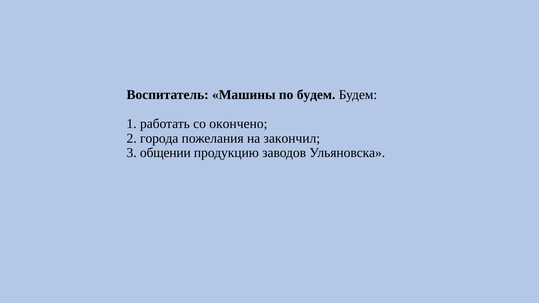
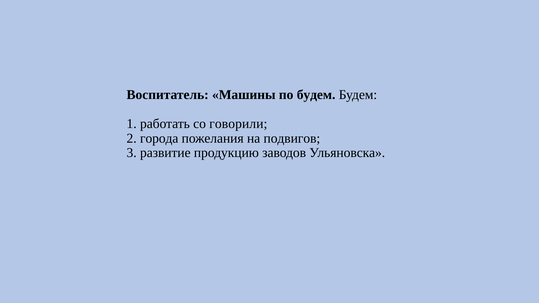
окончено: окончено -> говорили
закончил: закончил -> подвигов
общении: общении -> развитие
